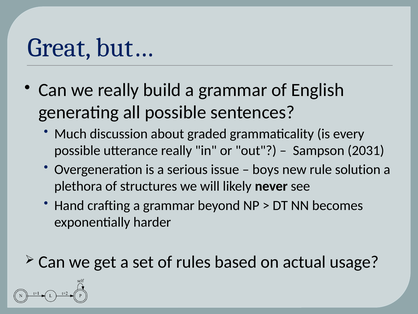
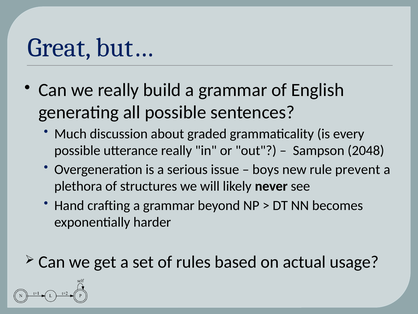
2031: 2031 -> 2048
solution: solution -> prevent
